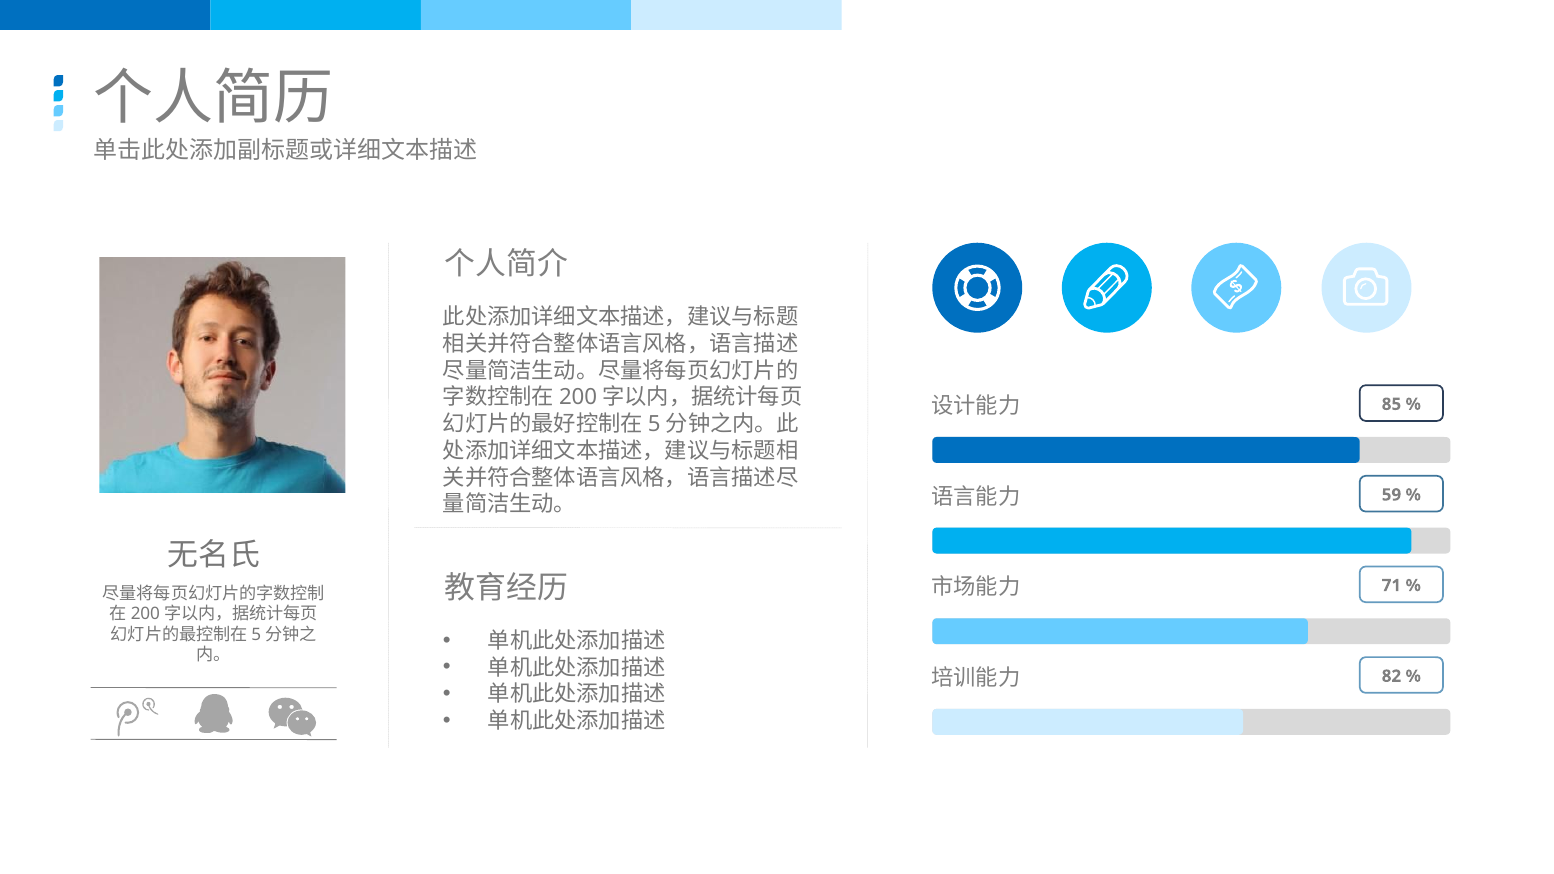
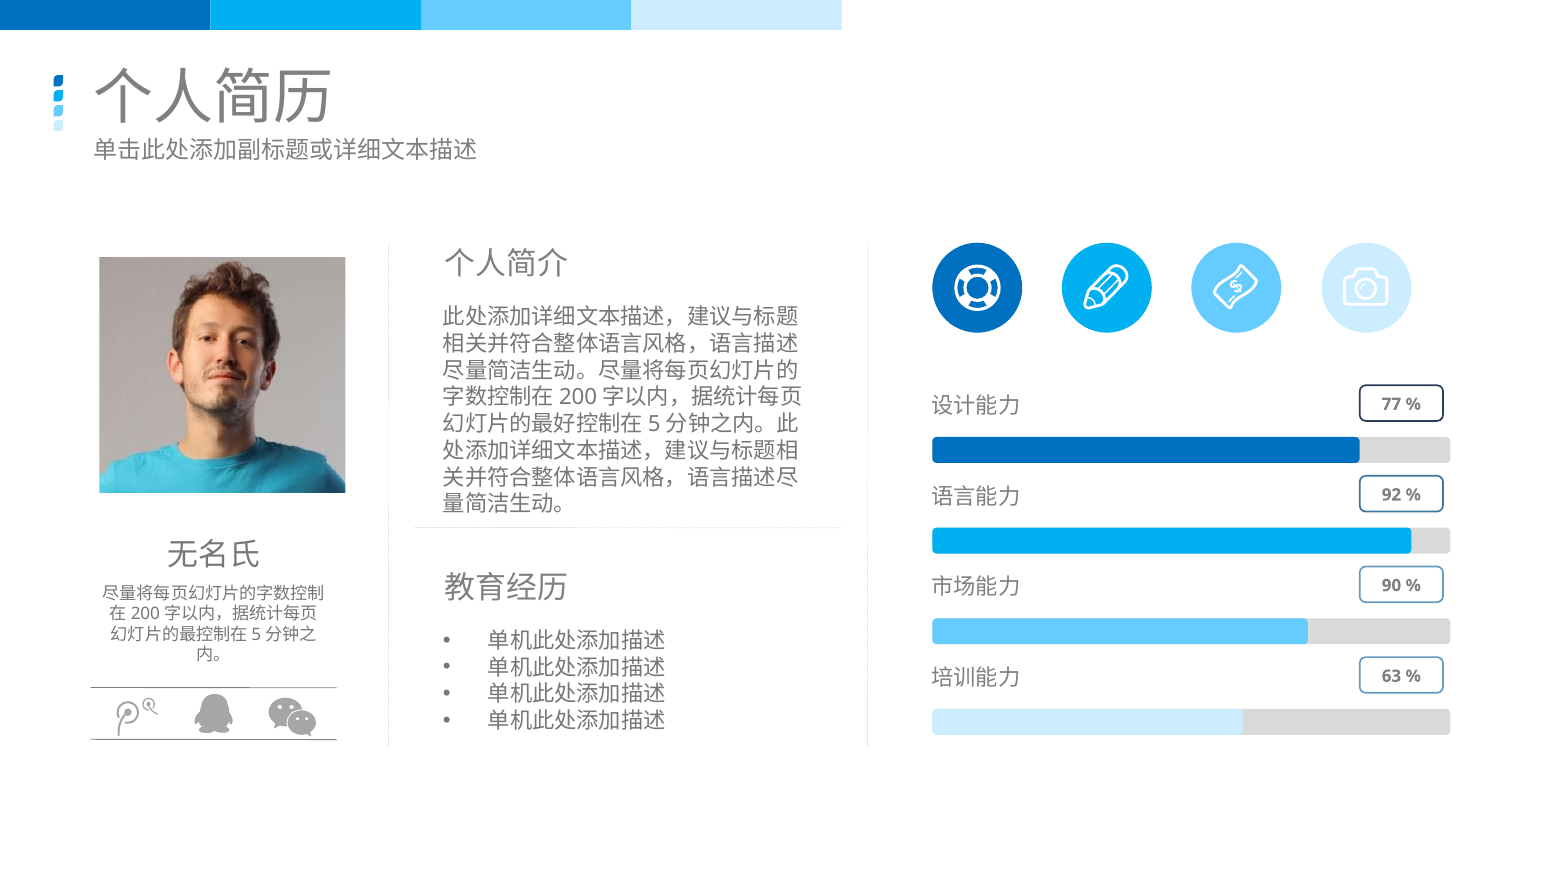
85: 85 -> 77
59: 59 -> 92
71: 71 -> 90
82: 82 -> 63
